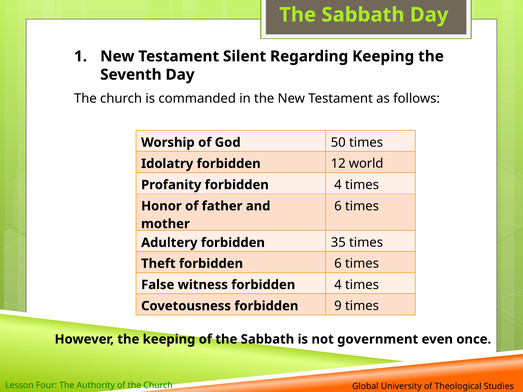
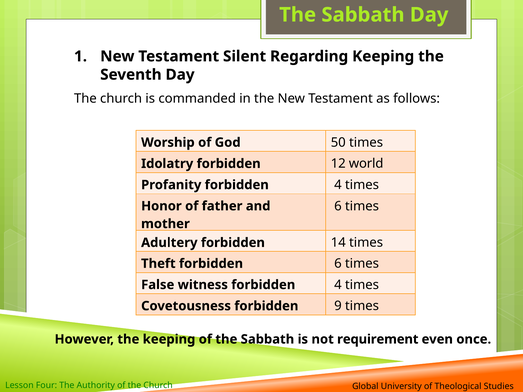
35: 35 -> 14
government: government -> requirement
